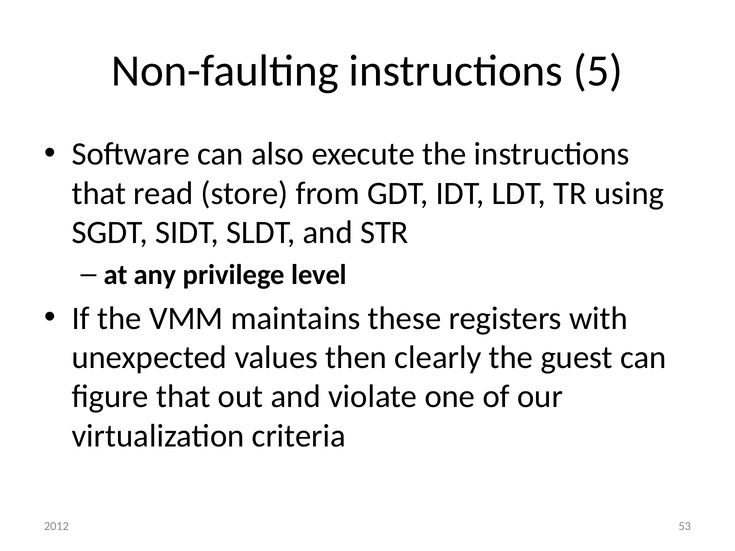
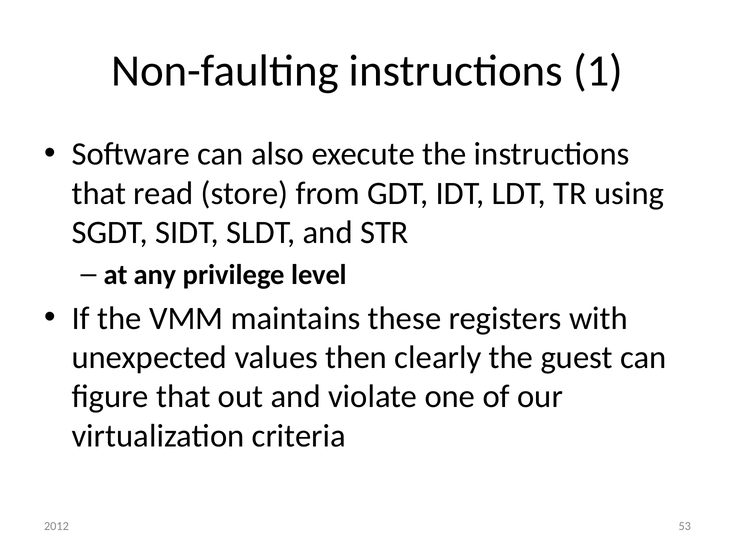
5: 5 -> 1
